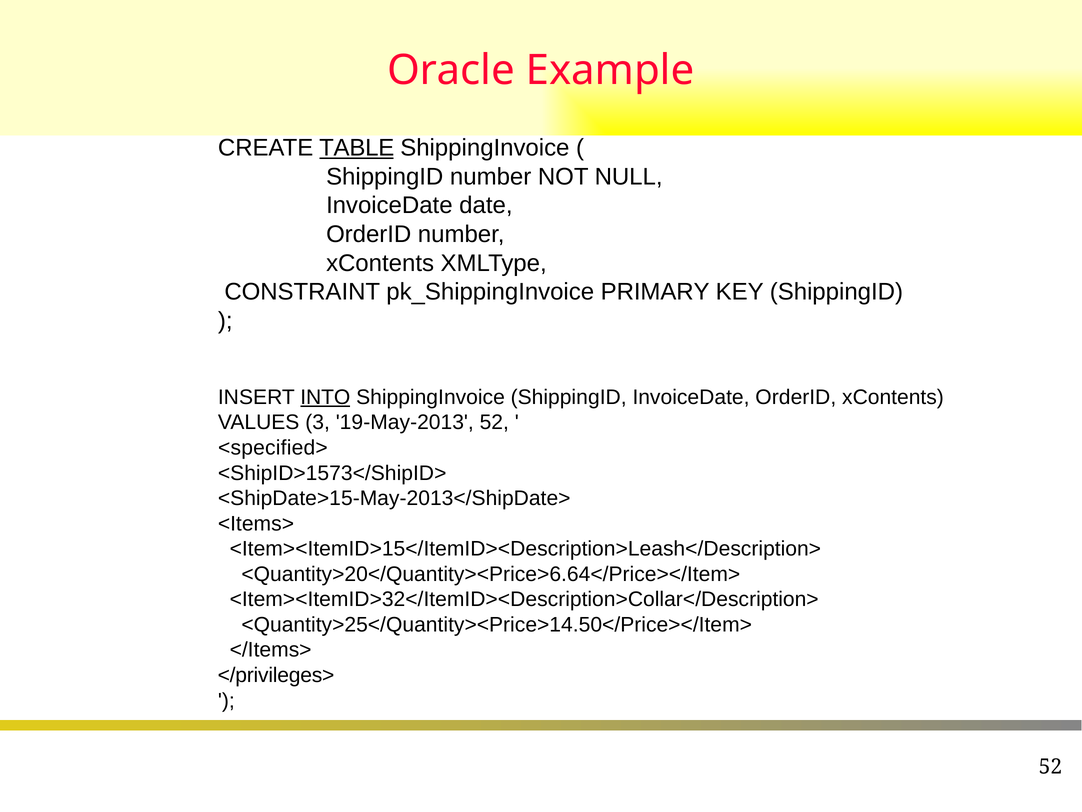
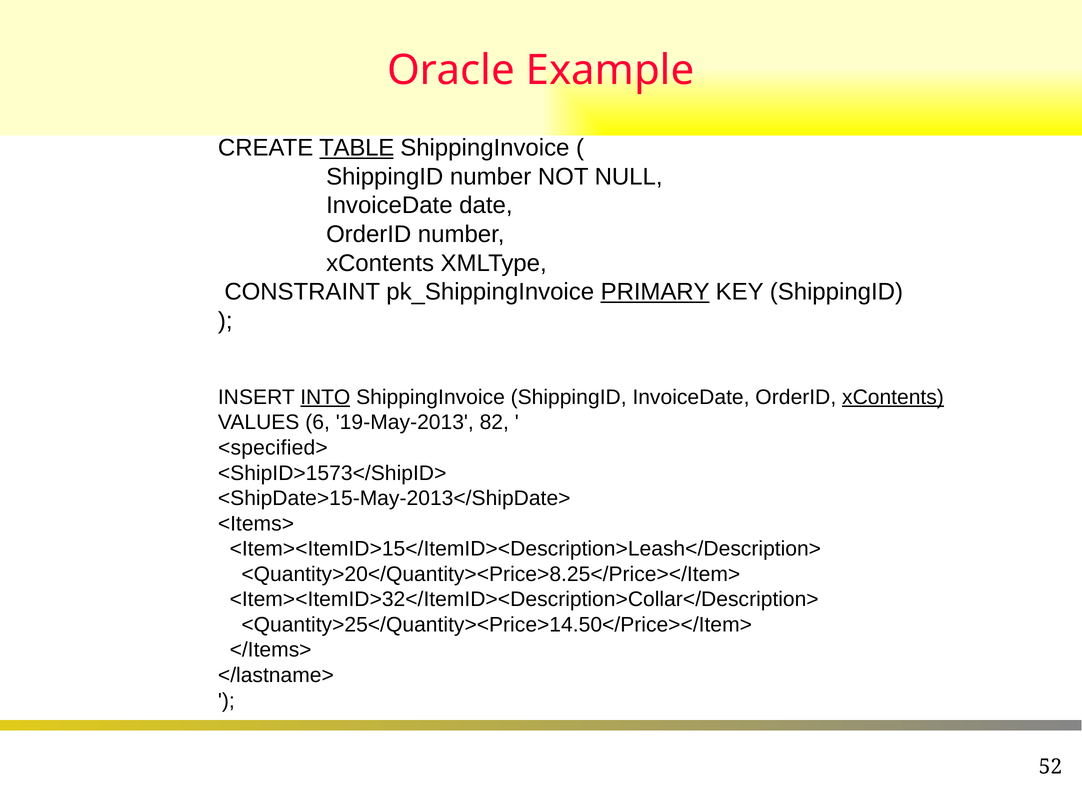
PRIMARY underline: none -> present
xContents at (893, 397) underline: none -> present
3: 3 -> 6
19-May-2013 52: 52 -> 82
<Quantity>20</Quantity><Price>6.64</Price></Item>: <Quantity>20</Quantity><Price>6.64</Price></Item> -> <Quantity>20</Quantity><Price>8.25</Price></Item>
</privileges>: </privileges> -> </lastname>
